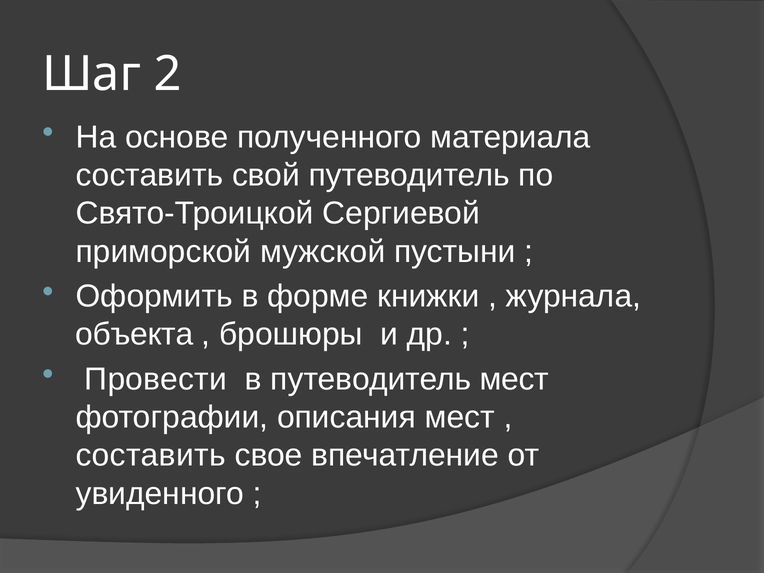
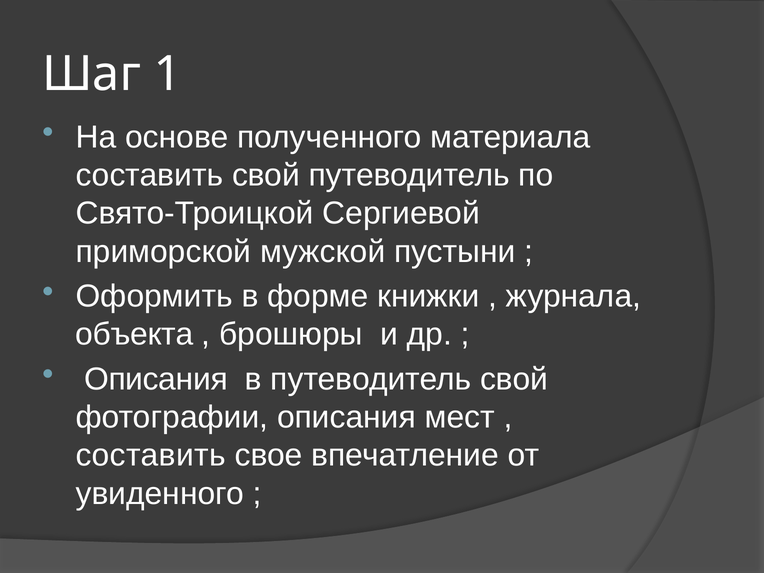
2: 2 -> 1
Провести at (156, 379): Провести -> Описания
путеводитель мест: мест -> свой
